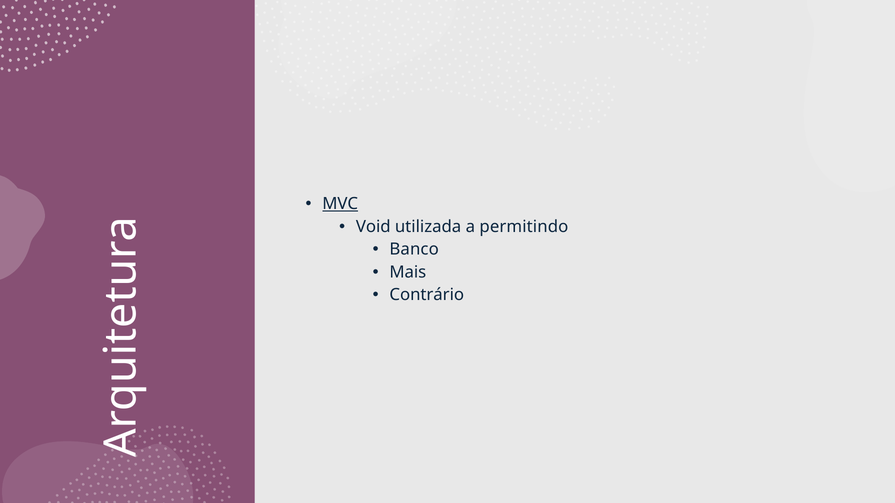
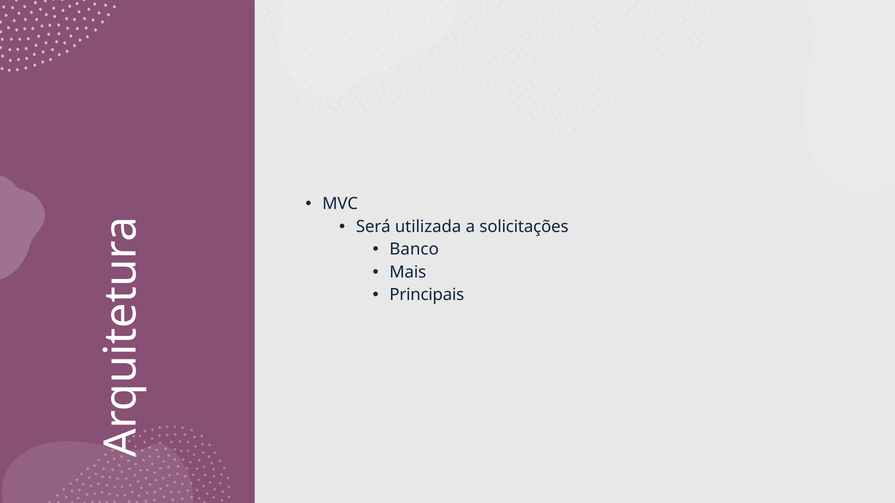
MVC underline: present -> none
Void: Void -> Será
permitindo: permitindo -> solicitações
Contrário: Contrário -> Principais
